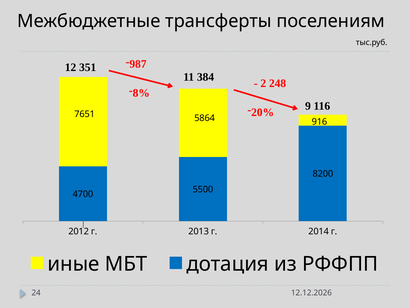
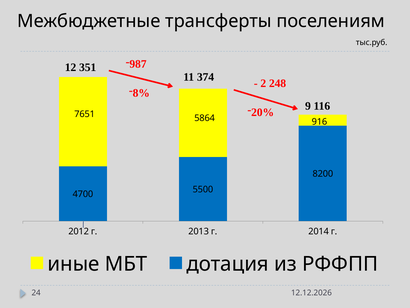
384: 384 -> 374
